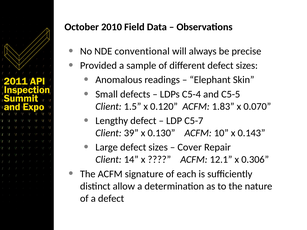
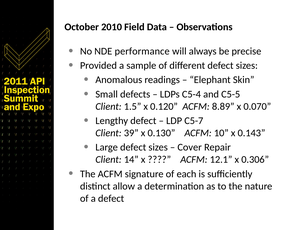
conventional: conventional -> performance
1.83: 1.83 -> 8.89
